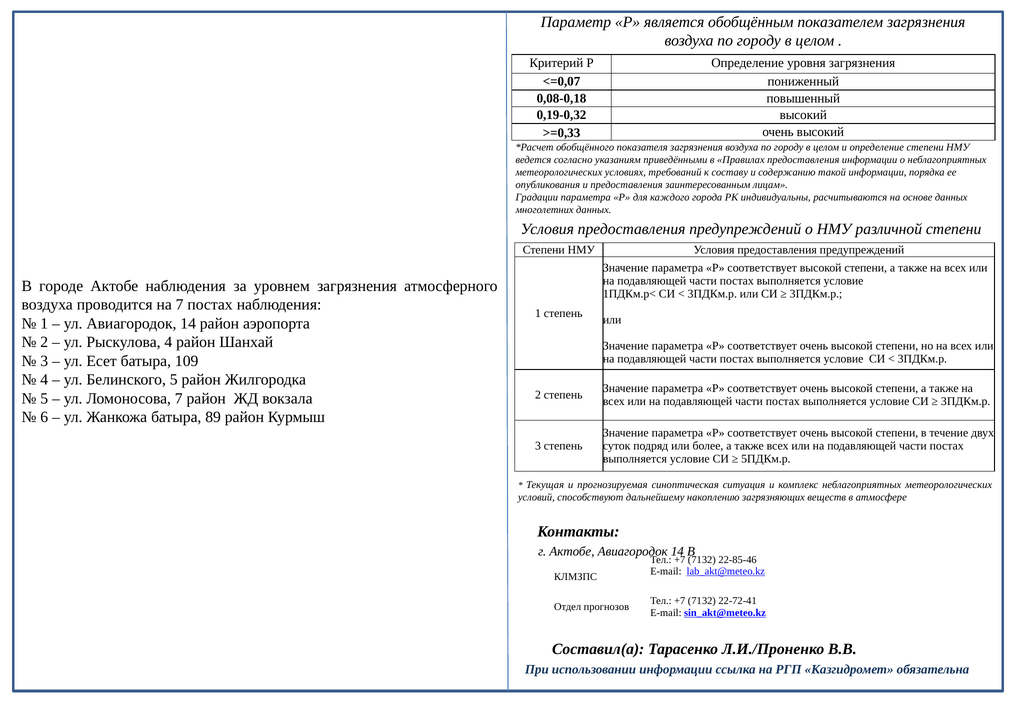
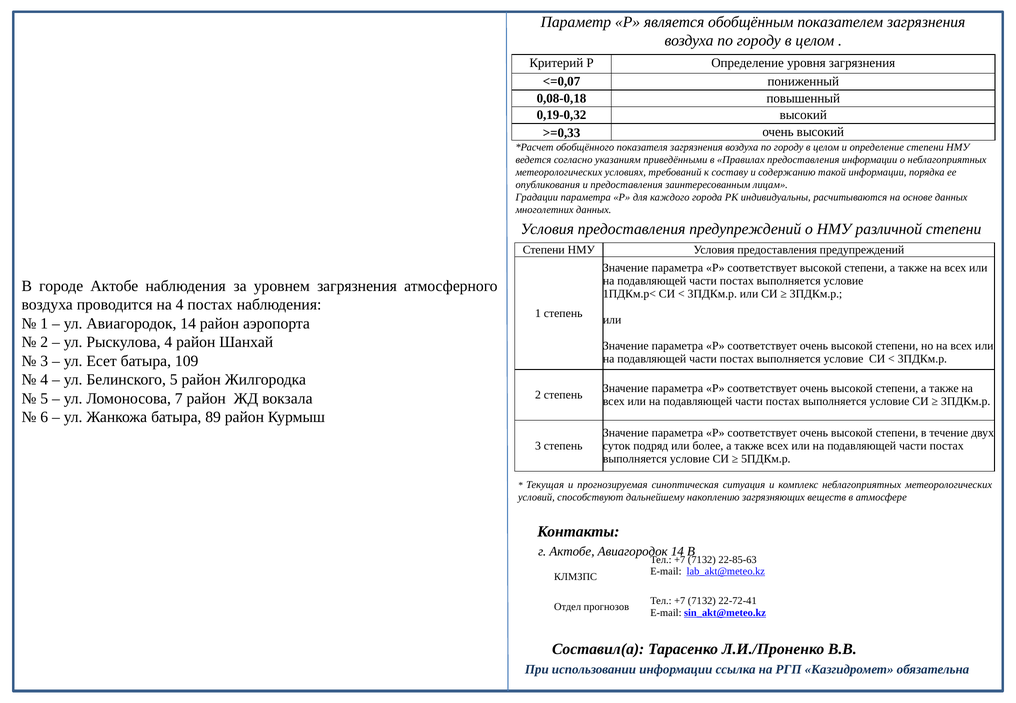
на 7: 7 -> 4
22-85-46: 22-85-46 -> 22-85-63
